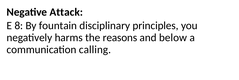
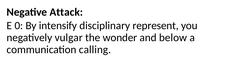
8: 8 -> 0
fountain: fountain -> intensify
principles: principles -> represent
harms: harms -> vulgar
reasons: reasons -> wonder
